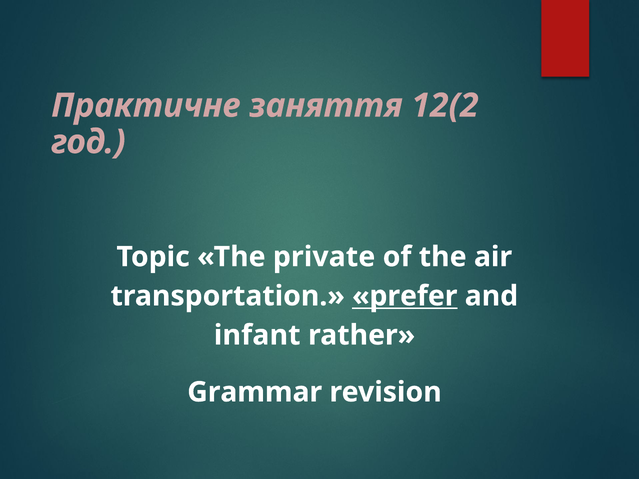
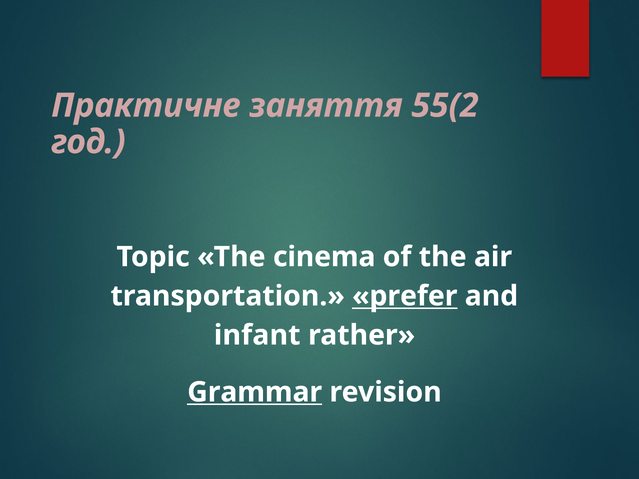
12(2: 12(2 -> 55(2
private: private -> cinema
Grammar underline: none -> present
